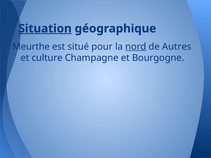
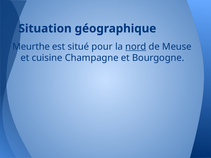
Situation underline: present -> none
Autres: Autres -> Meuse
culture: culture -> cuisine
